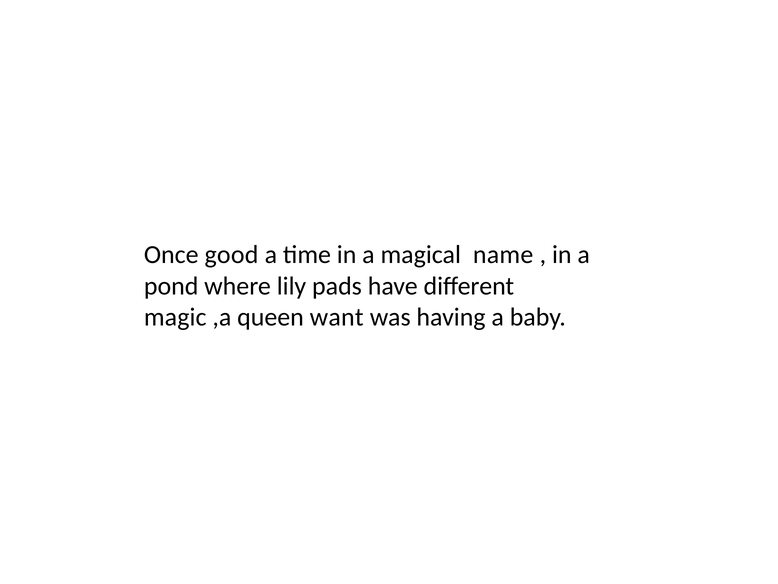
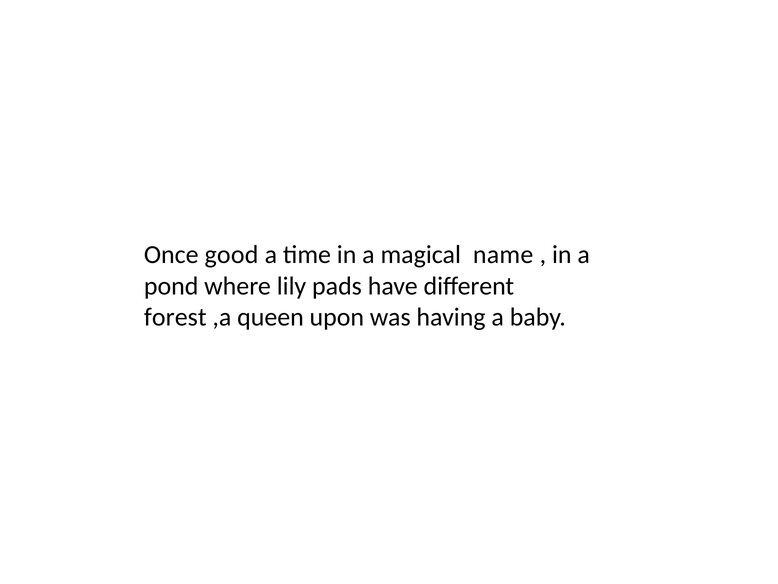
magic: magic -> forest
want: want -> upon
